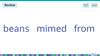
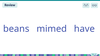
from: from -> have
